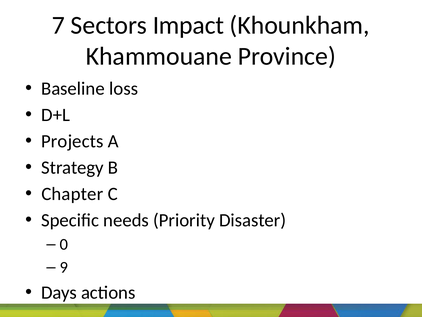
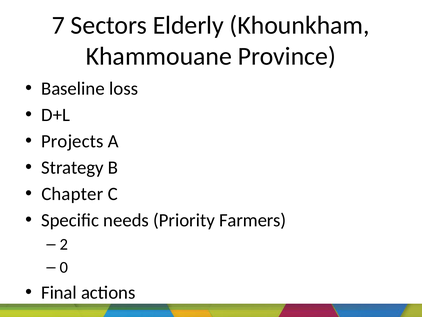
Impact: Impact -> Elderly
Disaster: Disaster -> Farmers
0: 0 -> 2
9: 9 -> 0
Days: Days -> Final
